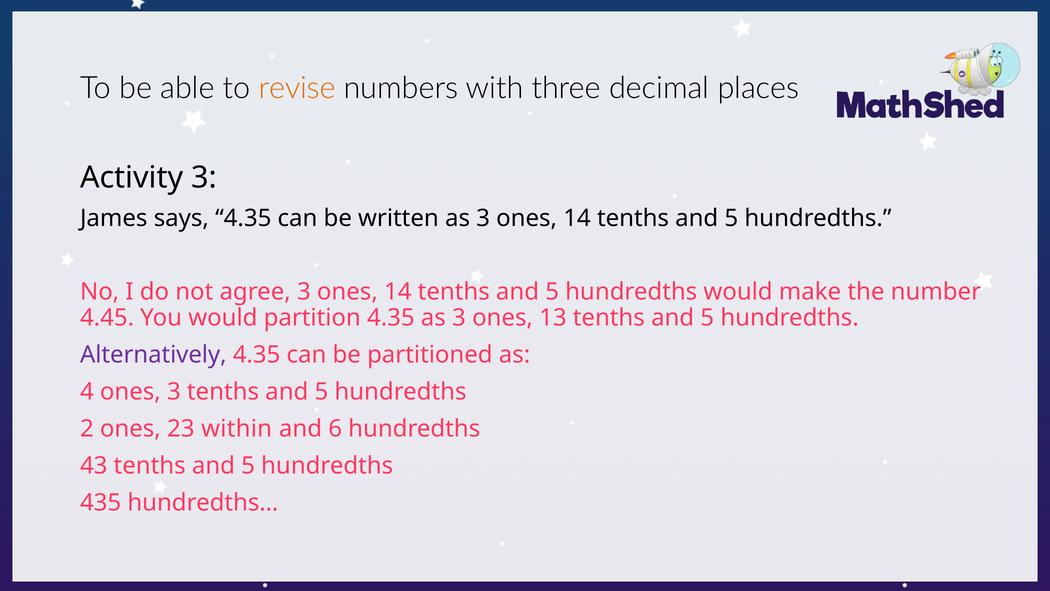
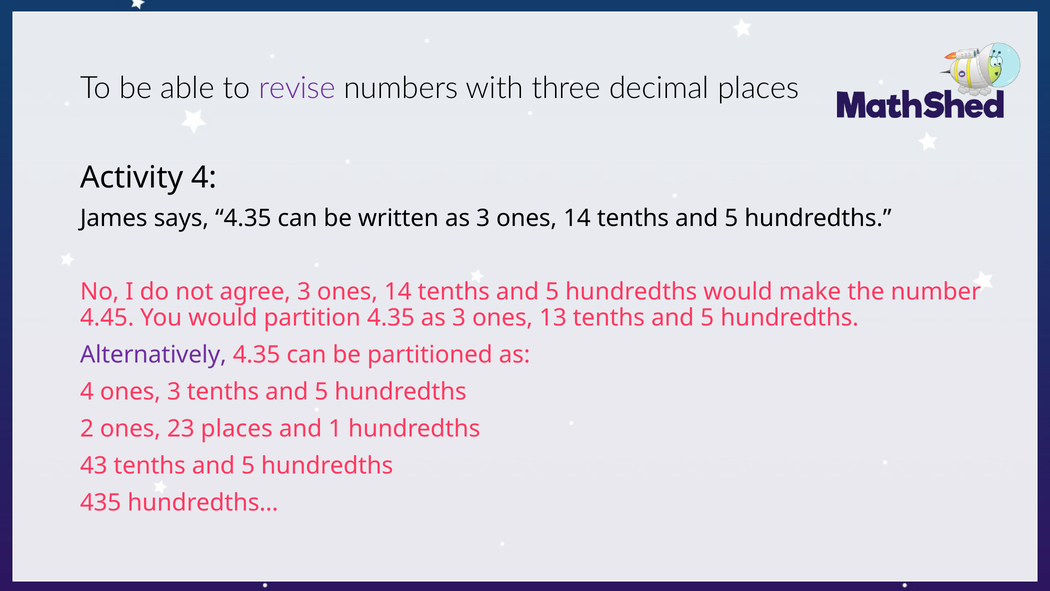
revise colour: orange -> purple
Activity 3: 3 -> 4
23 within: within -> places
6: 6 -> 1
